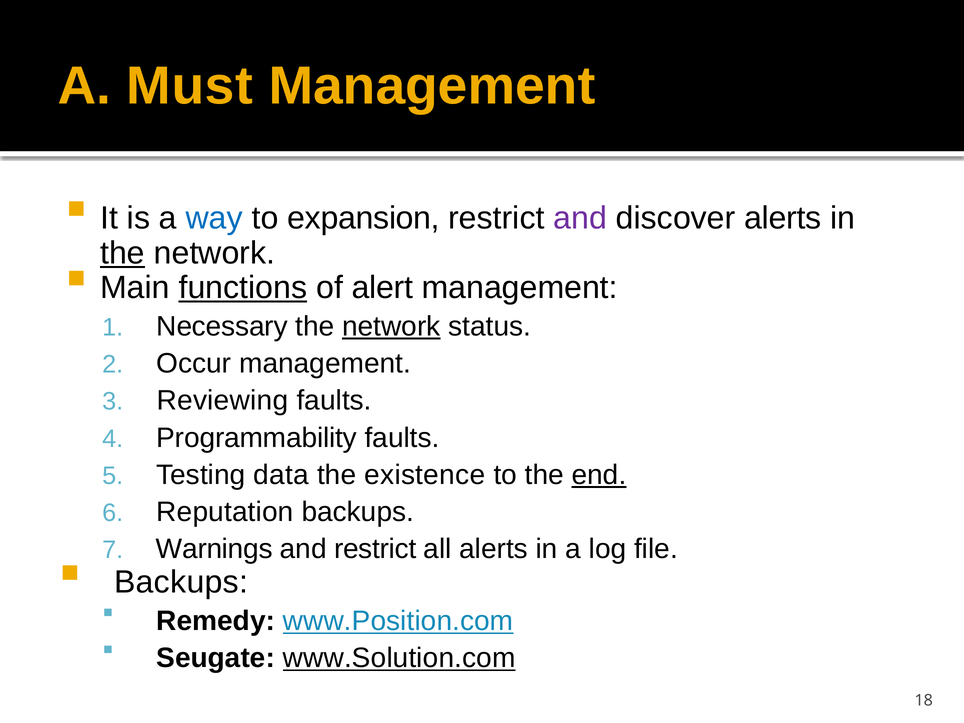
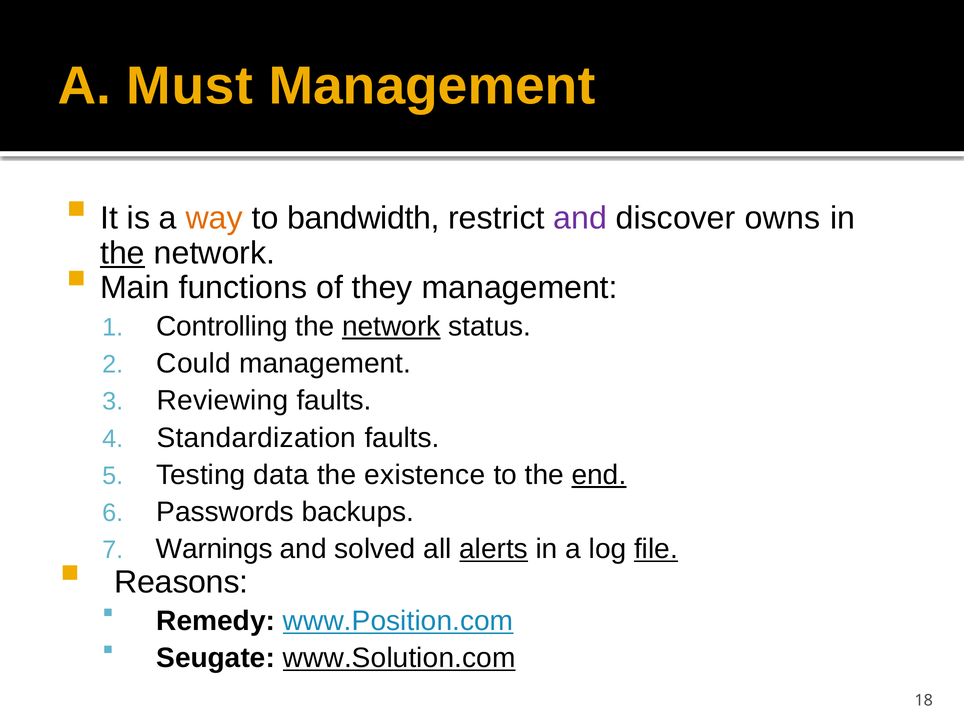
way colour: blue -> orange
expansion: expansion -> bandwidth
discover alerts: alerts -> owns
functions underline: present -> none
alert: alert -> they
Necessary: Necessary -> Controlling
Occur: Occur -> Could
Programmability: Programmability -> Standardization
Reputation: Reputation -> Passwords
and restrict: restrict -> solved
alerts at (494, 549) underline: none -> present
file underline: none -> present
Backups at (181, 582): Backups -> Reasons
